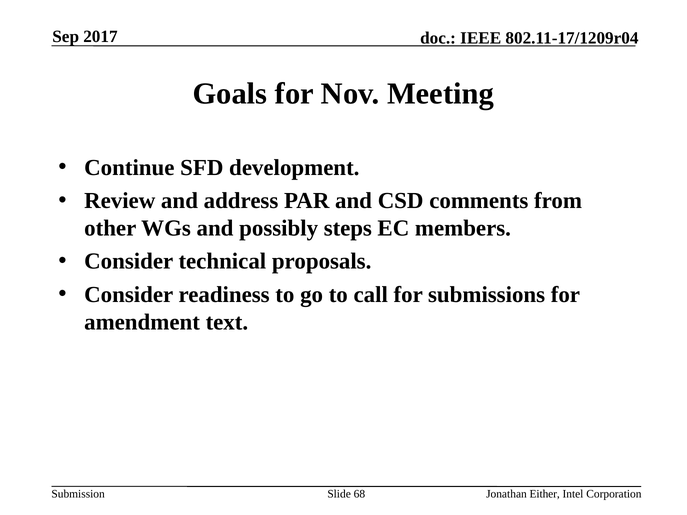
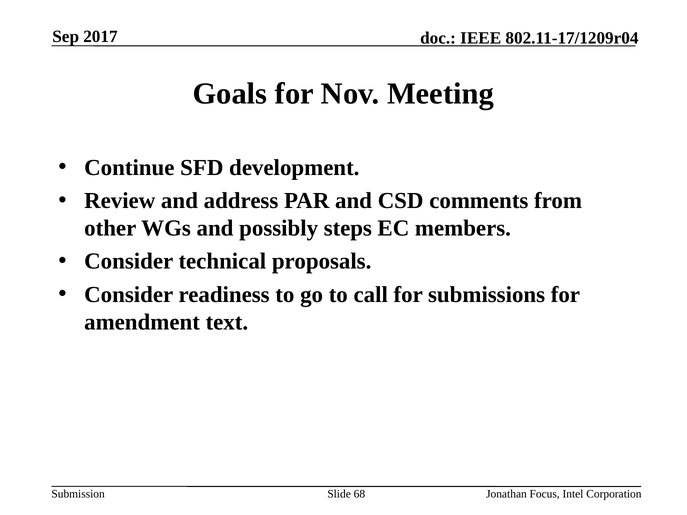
Either: Either -> Focus
